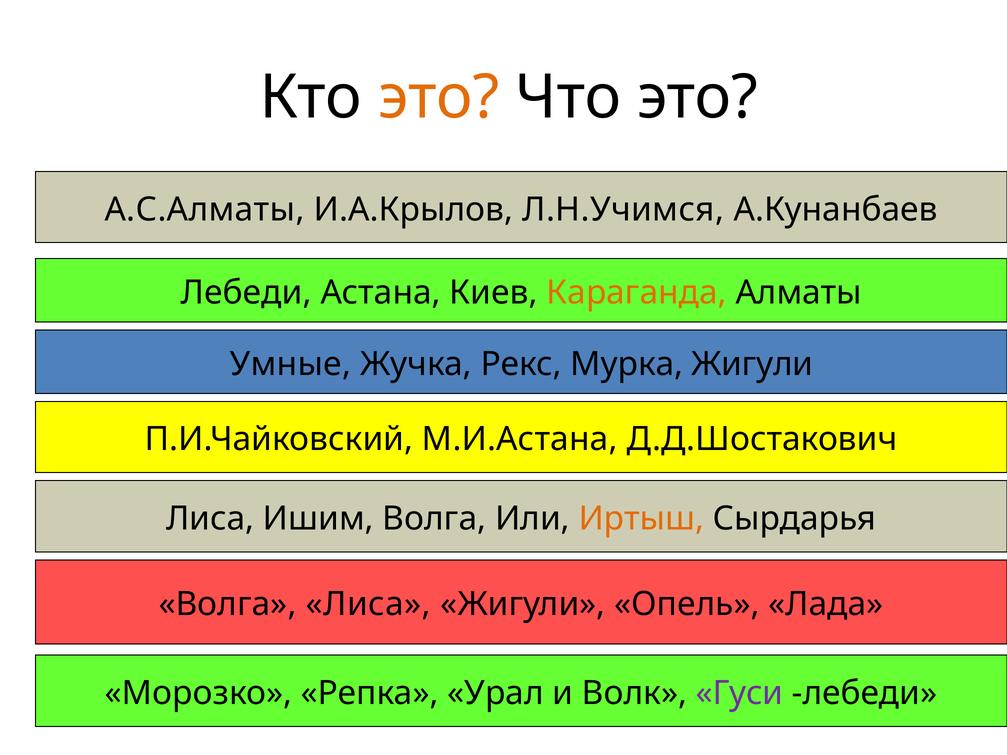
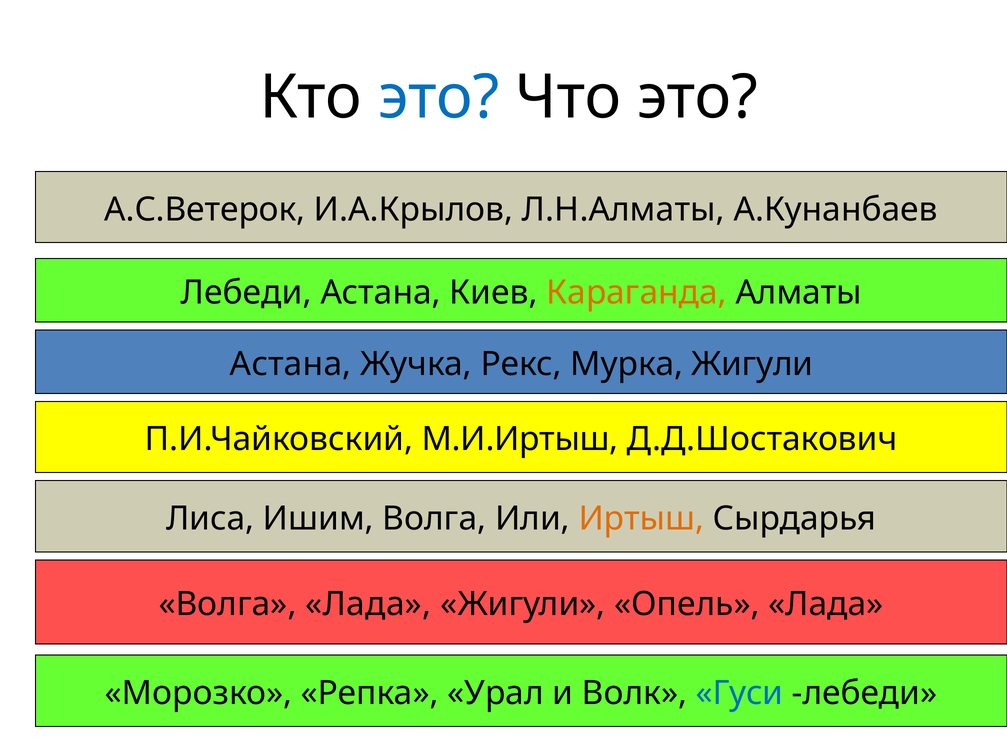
это at (439, 98) colour: orange -> blue
А.С.Алматы: А.С.Алматы -> А.С.Ветерок
Л.Н.Учимся: Л.Н.Учимся -> Л.Н.Алматы
Умные at (291, 364): Умные -> Астана
М.И.Астана: М.И.Астана -> М.И.Иртыш
Волга Лиса: Лиса -> Лада
Гуси colour: purple -> blue
